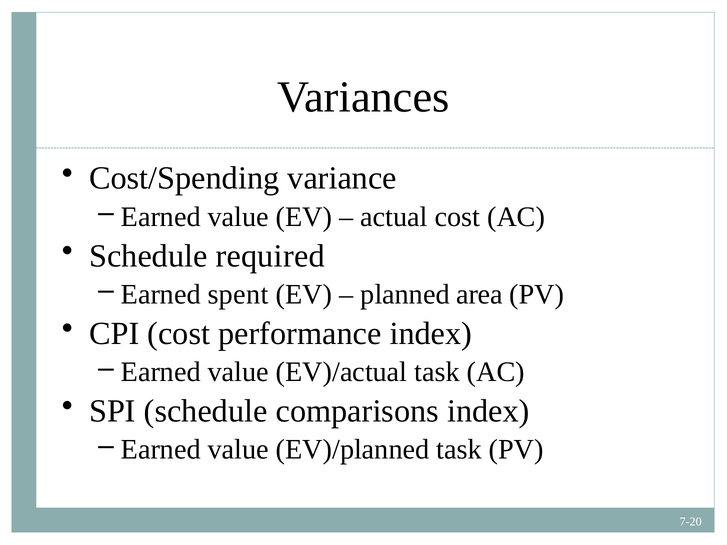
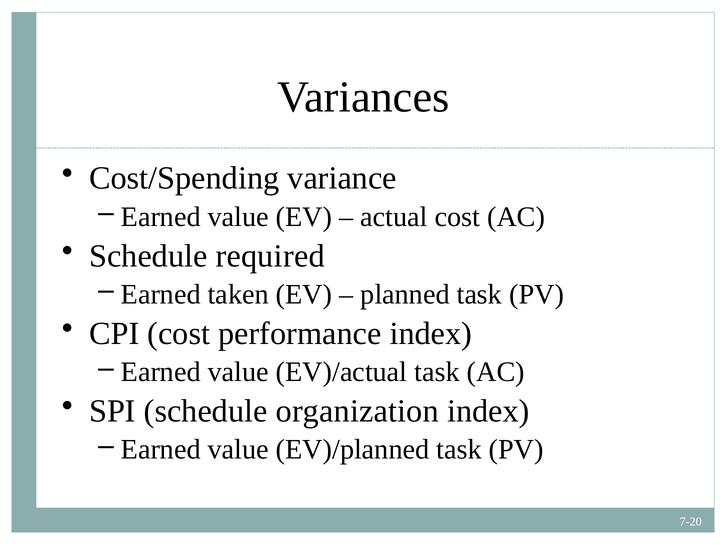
spent: spent -> taken
planned area: area -> task
comparisons: comparisons -> organization
